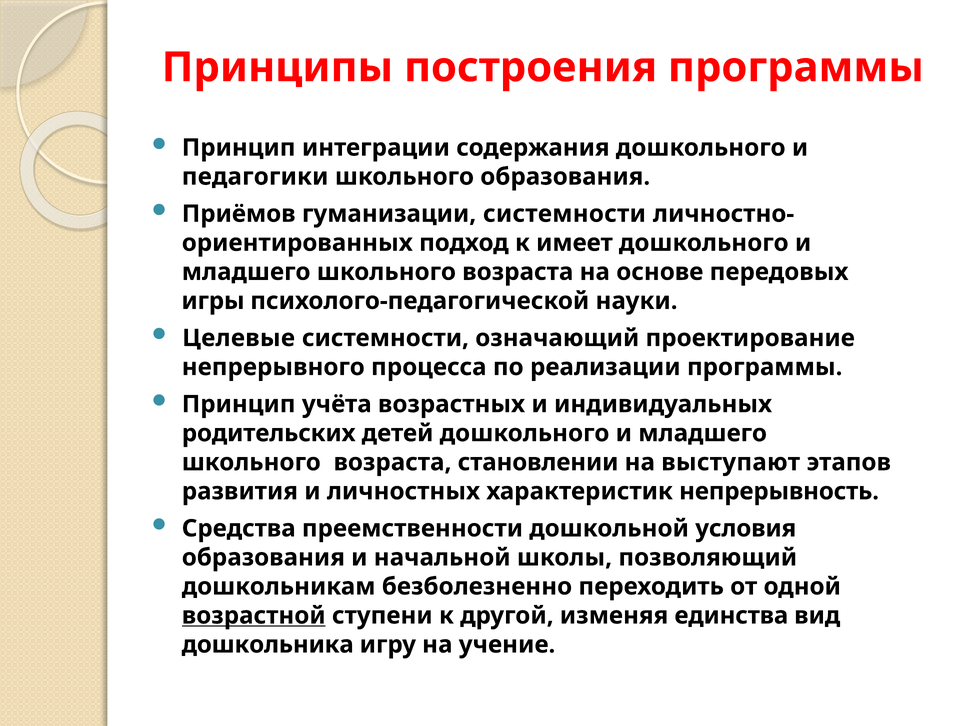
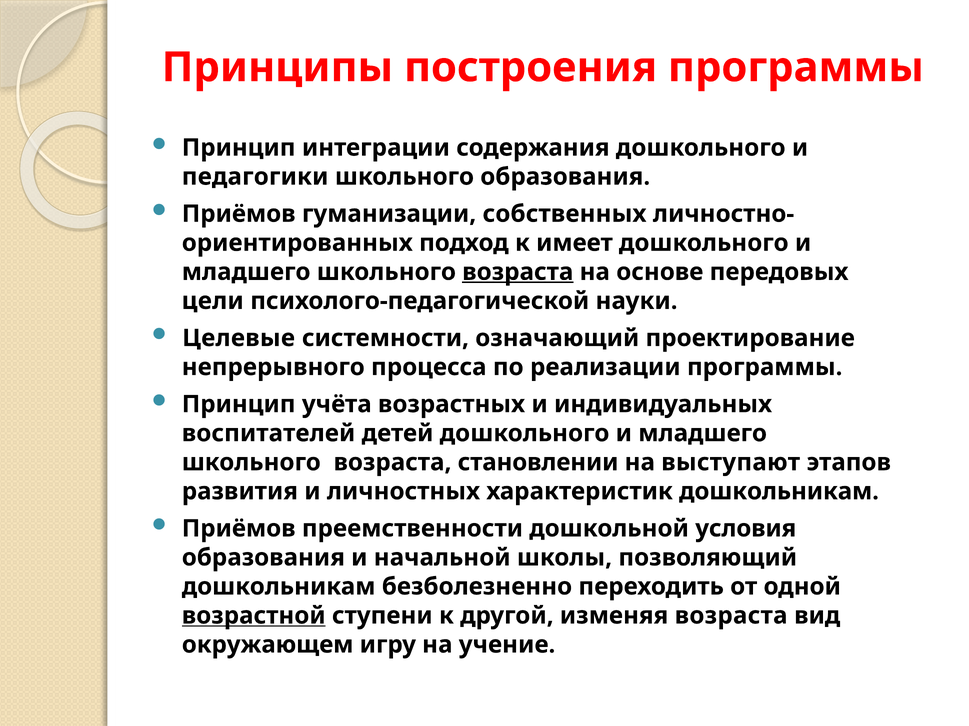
гуманизации системности: системности -> собственных
возраста at (518, 272) underline: none -> present
игры: игры -> цели
родительских: родительских -> воспитателей
характеристик непрерывность: непрерывность -> дошкольникам
Средства at (239, 529): Средства -> Приёмов
изменяя единства: единства -> возраста
дошкольника: дошкольника -> окружающем
